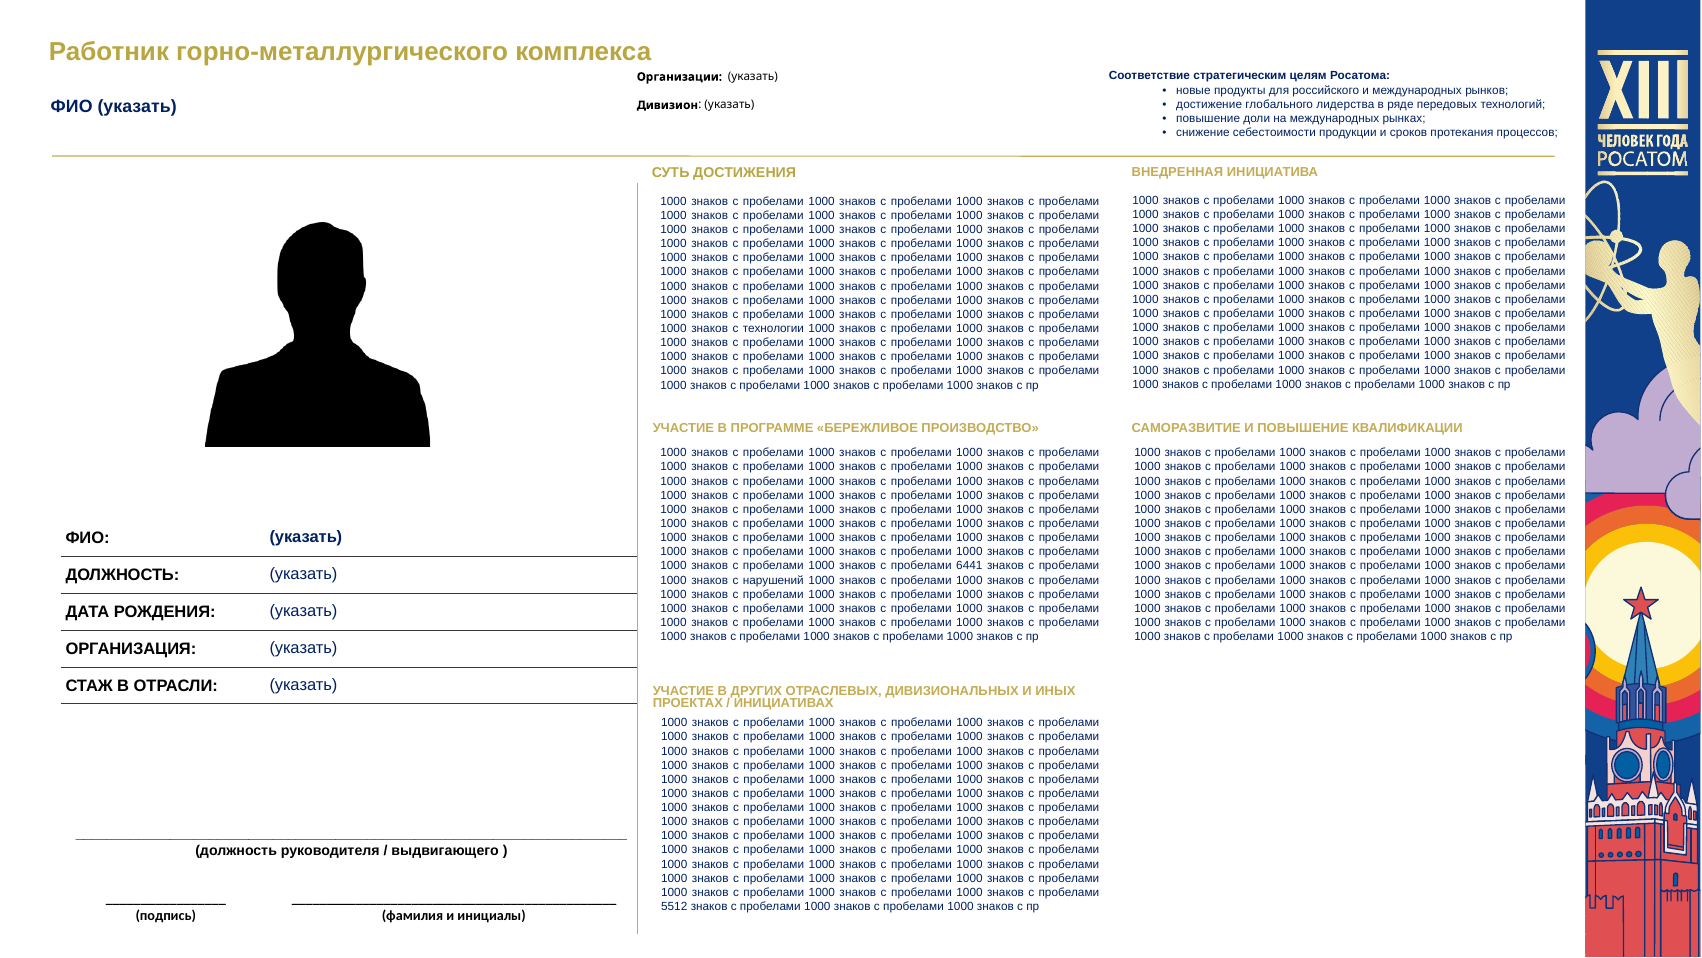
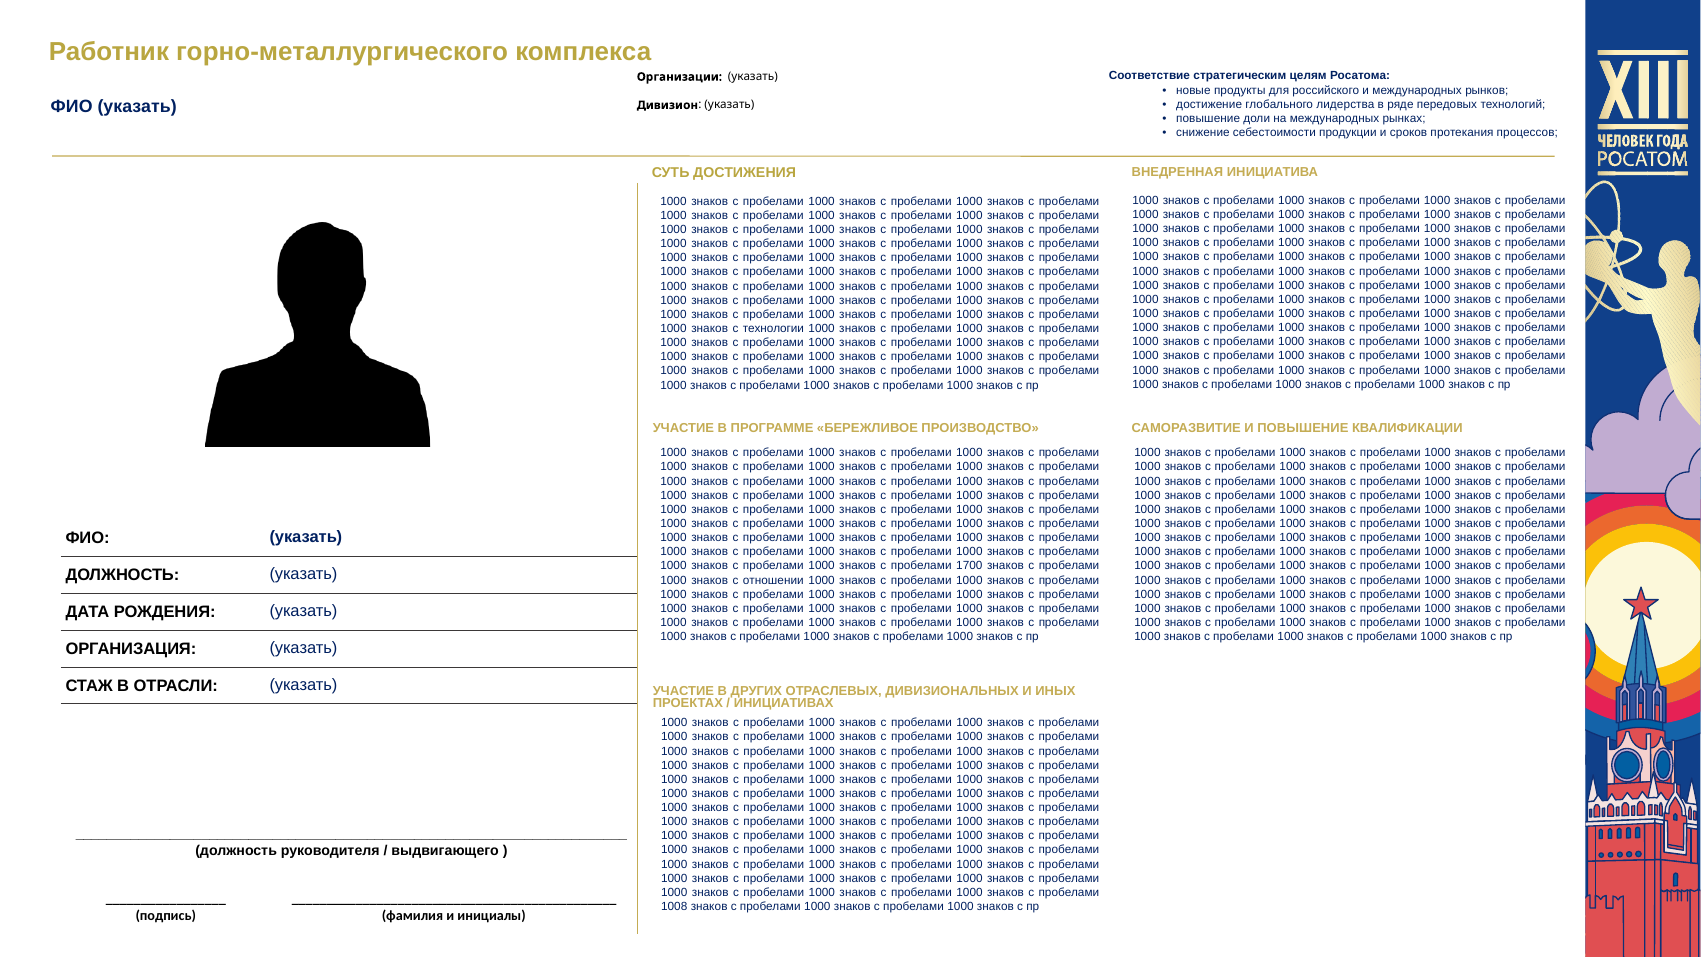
6441: 6441 -> 1700
нарушений: нарушений -> отношении
5512: 5512 -> 1008
